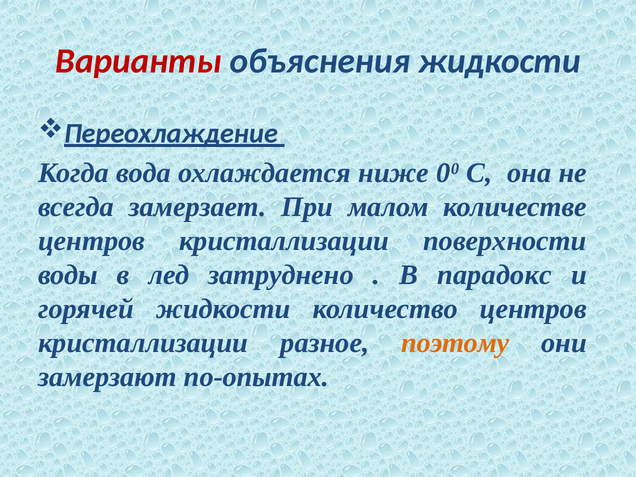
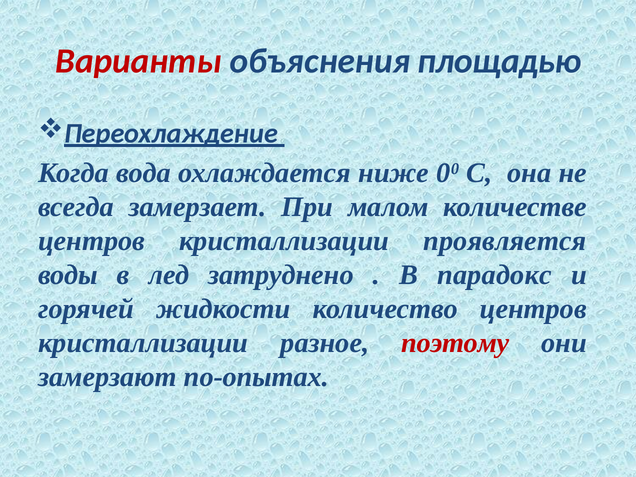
объяснения жидкости: жидкости -> площадью
поверхности: поверхности -> проявляется
поэтому colour: orange -> red
